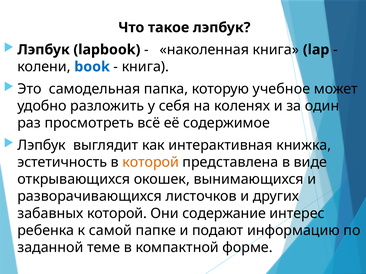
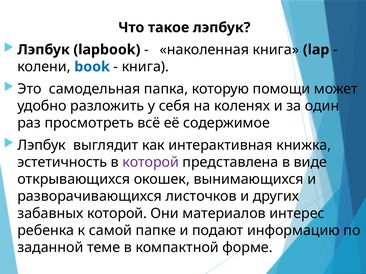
учебное: учебное -> помощи
которой at (151, 162) colour: orange -> purple
содержание: содержание -> материалов
